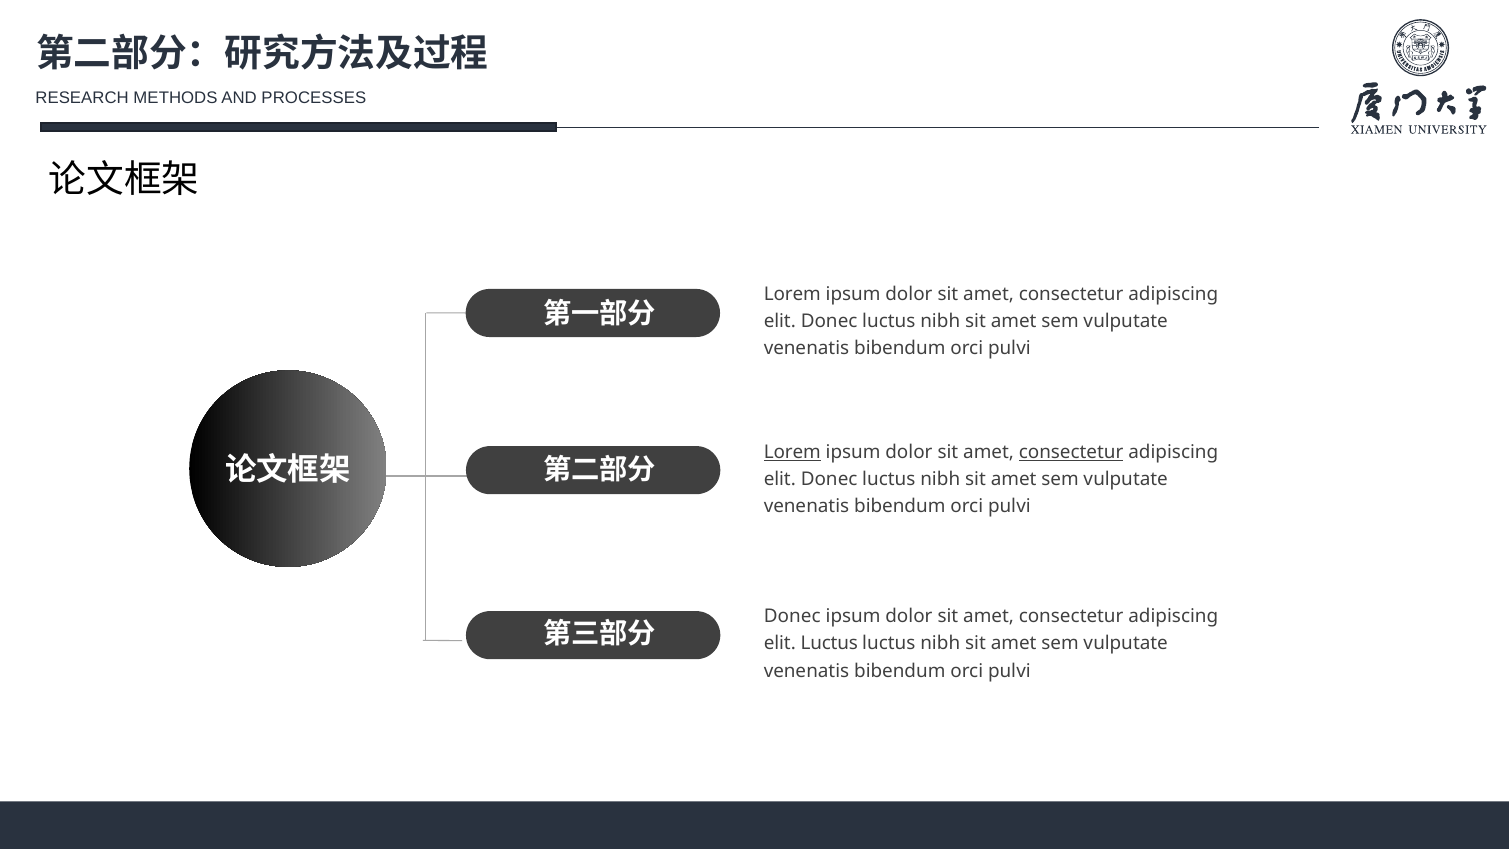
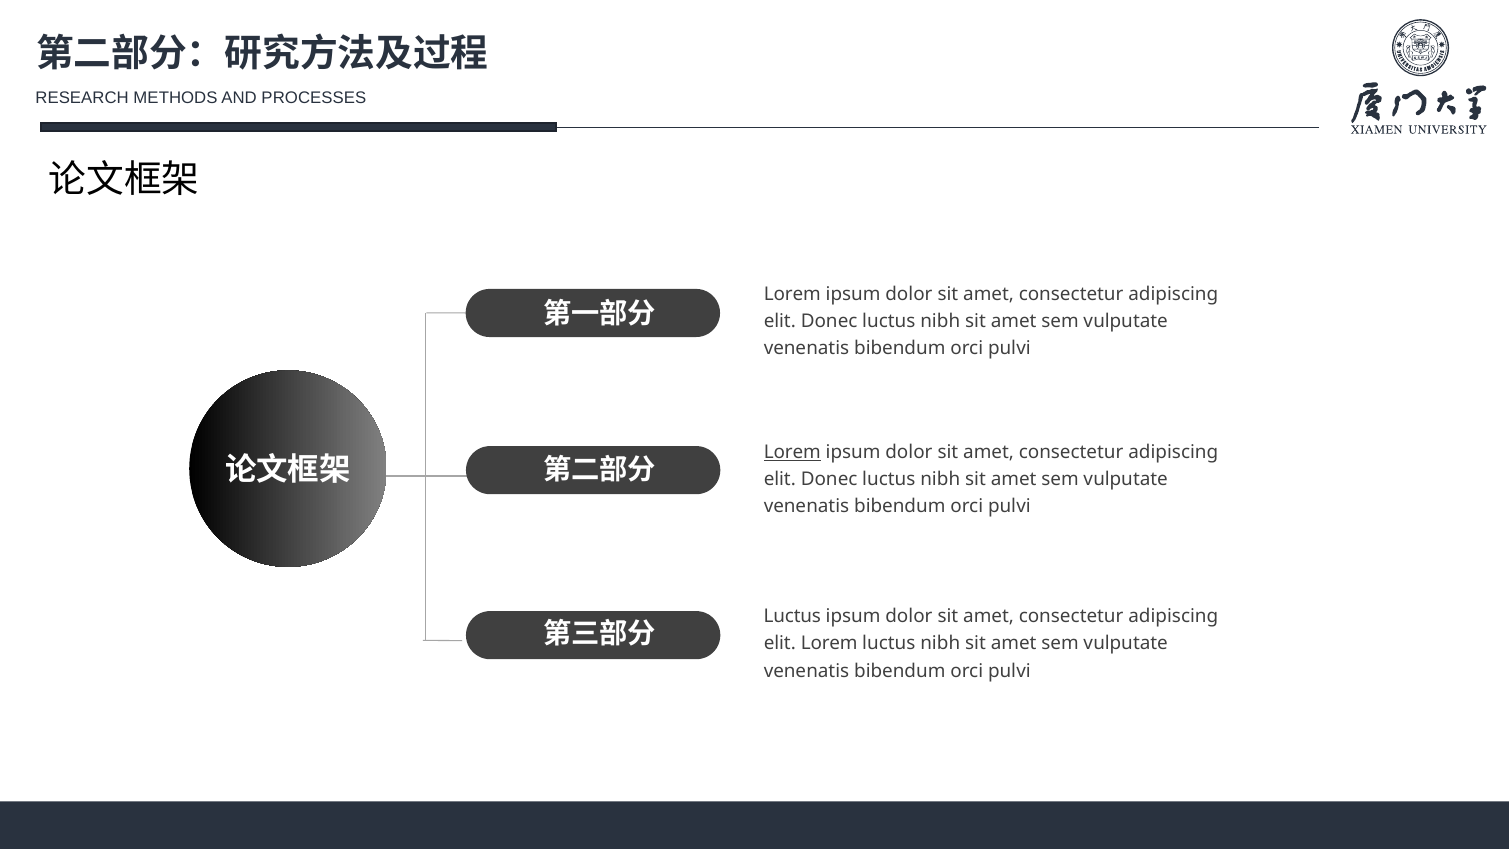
consectetur at (1071, 452) underline: present -> none
Donec at (792, 616): Donec -> Luctus
elit Luctus: Luctus -> Lorem
